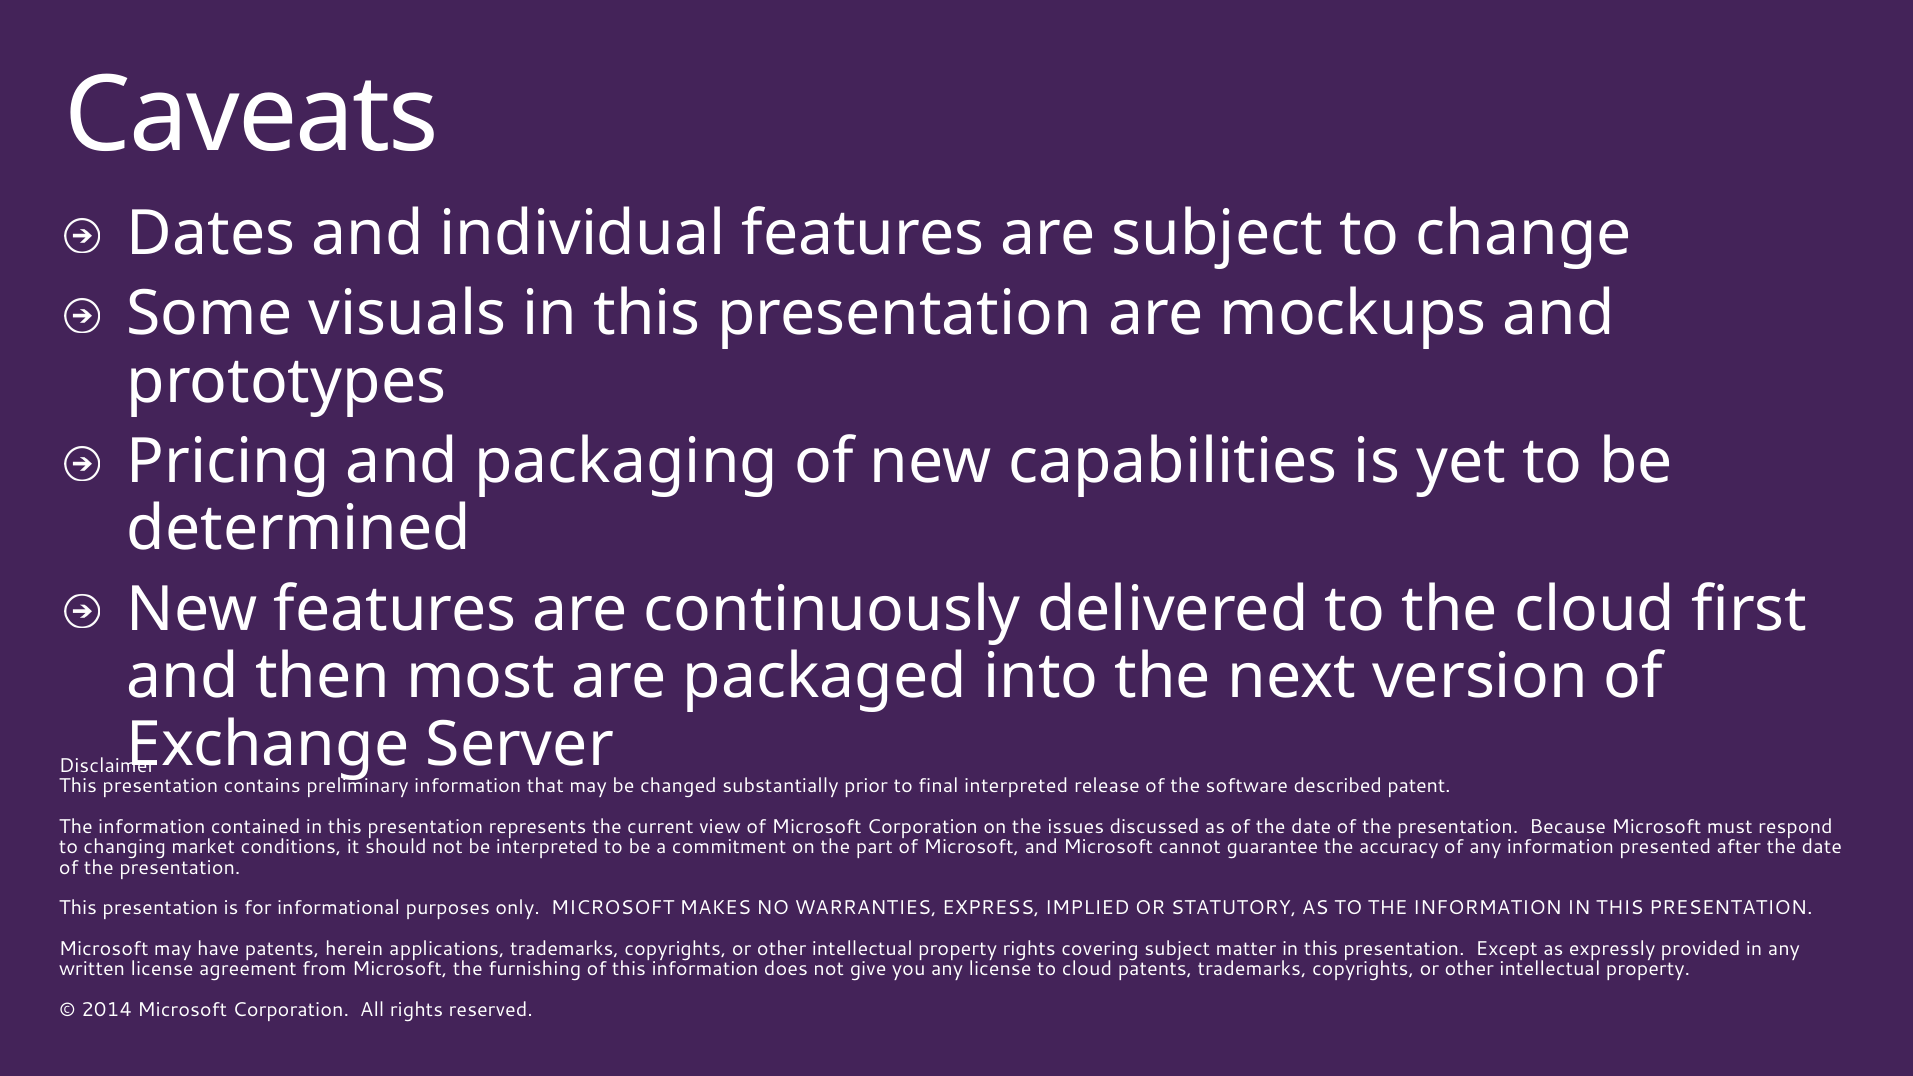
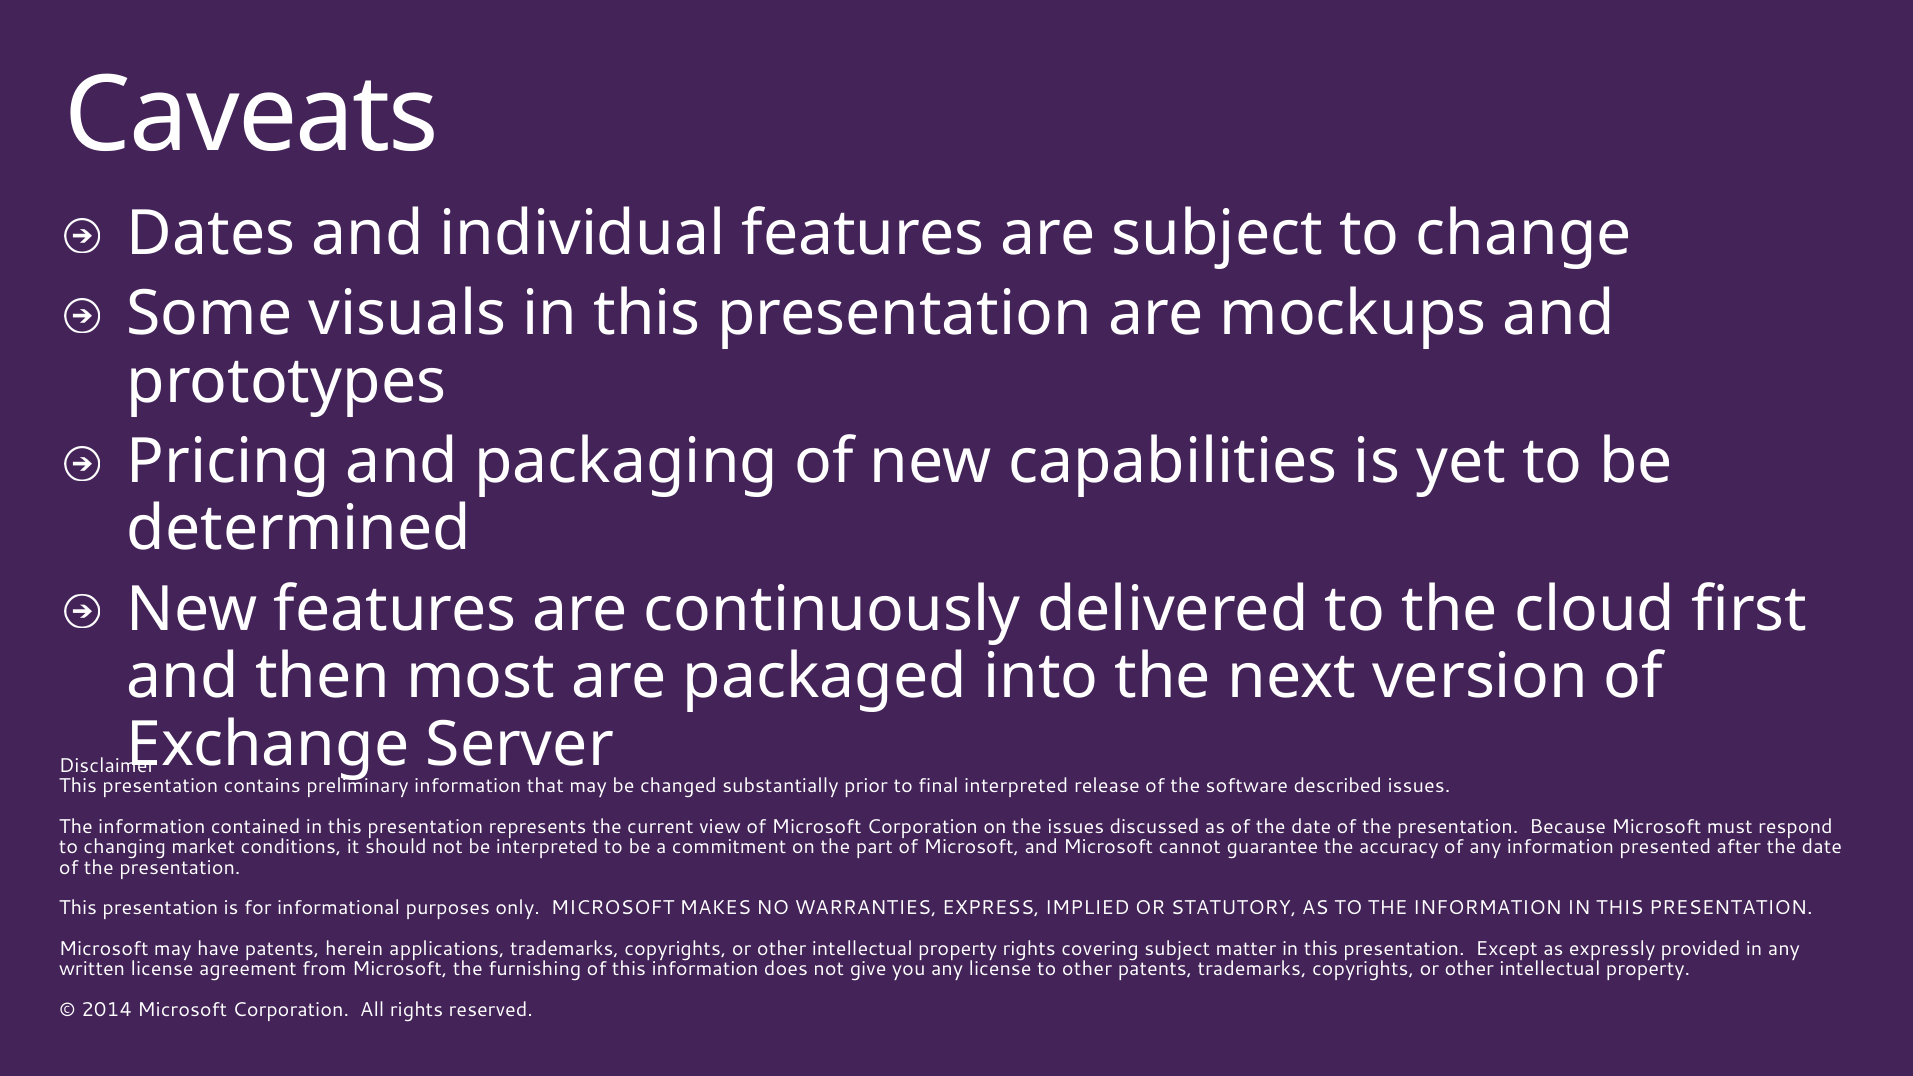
described patent: patent -> issues
to cloud: cloud -> other
